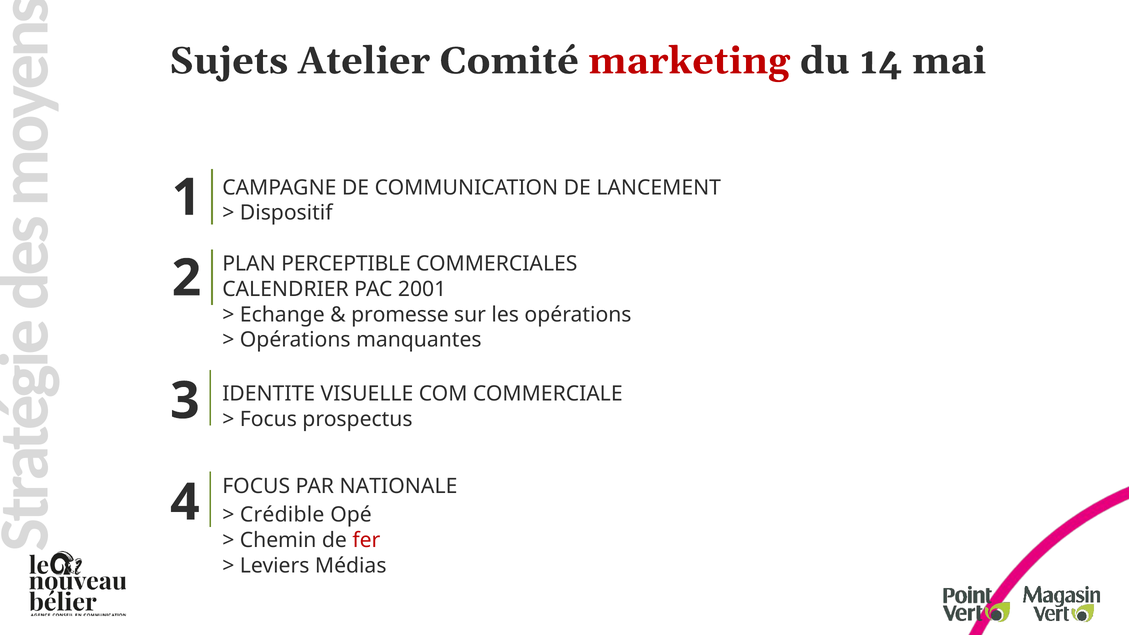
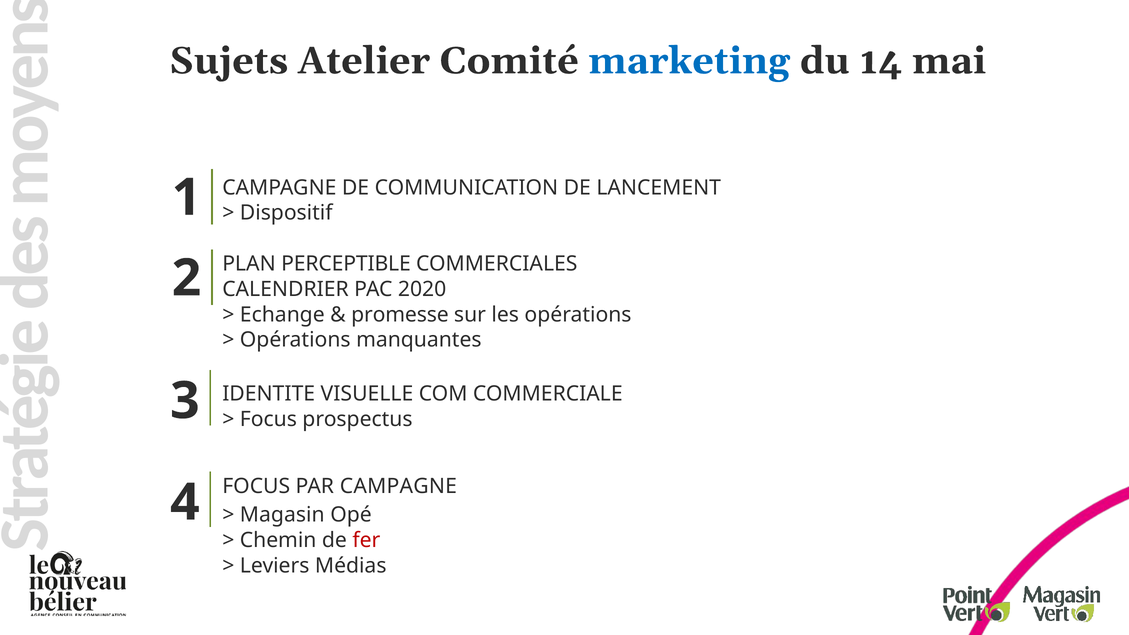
marketing colour: red -> blue
2001: 2001 -> 2020
PAR NATIONALE: NATIONALE -> CAMPAGNE
Crédible: Crédible -> Magasin
